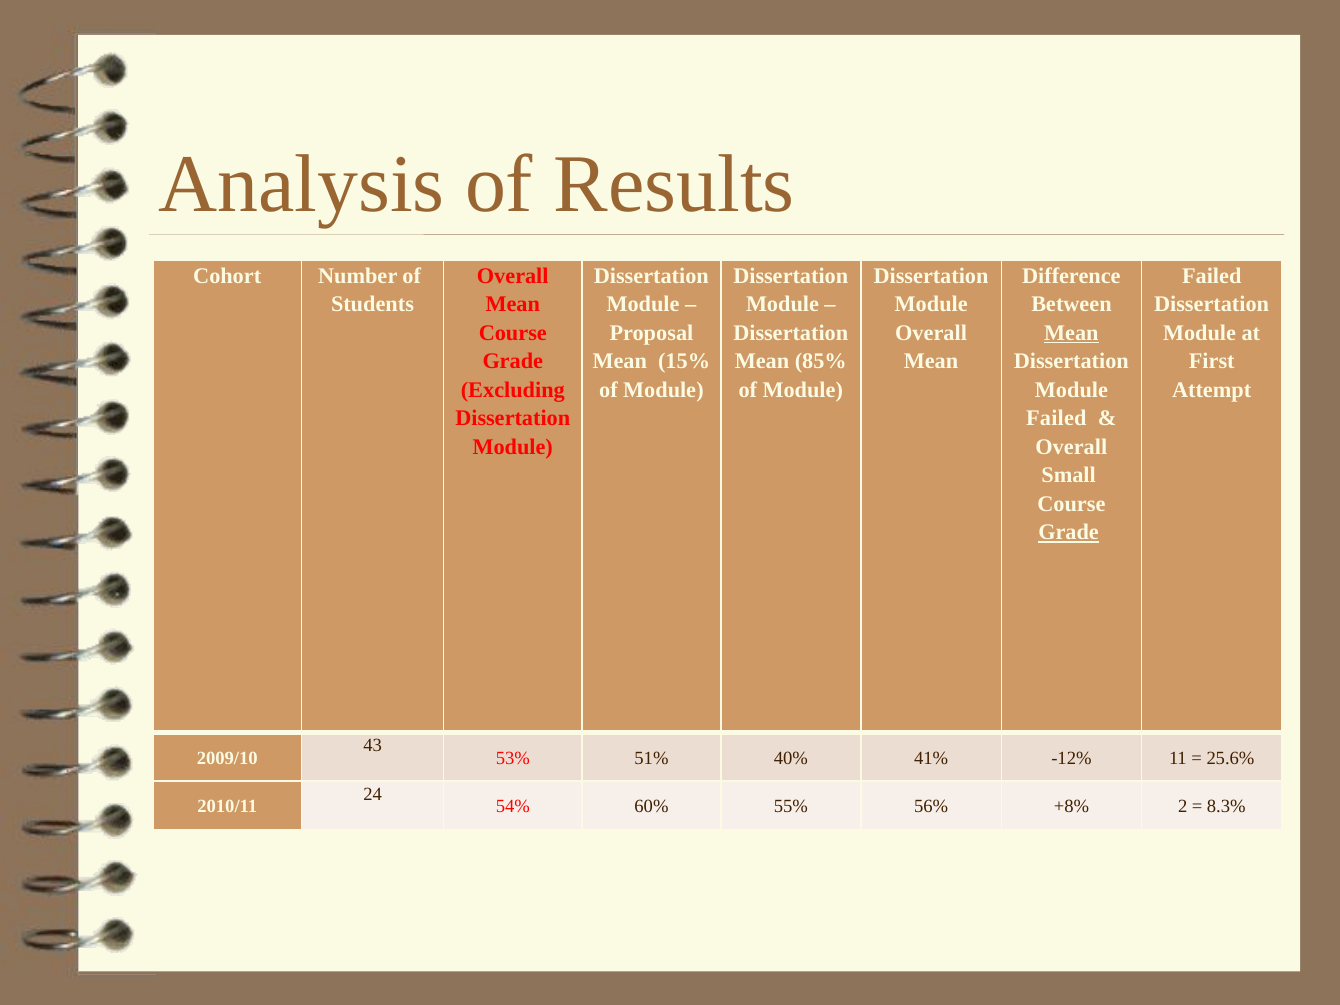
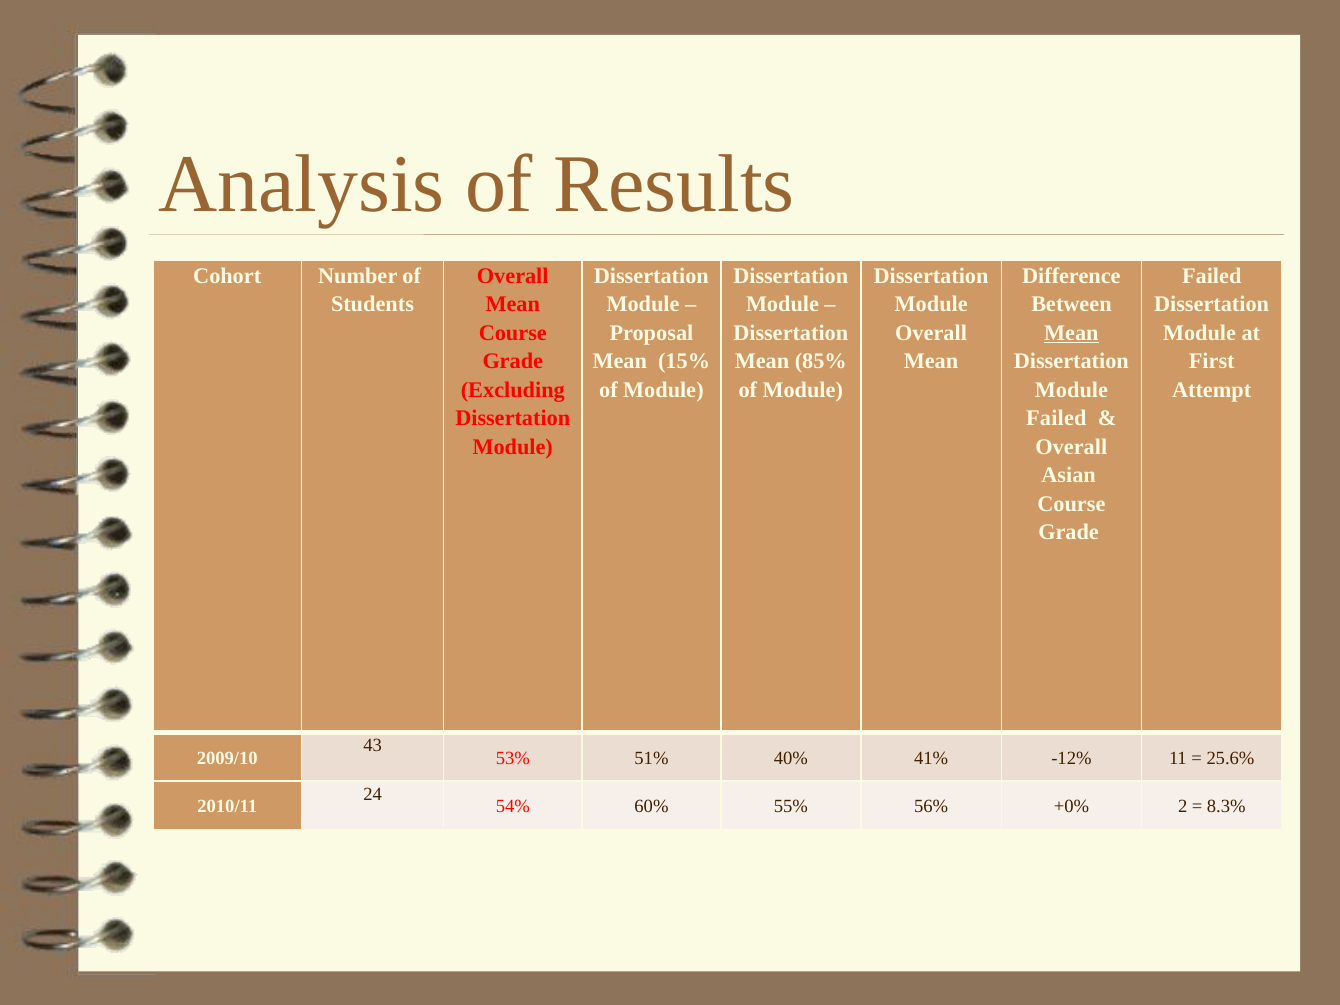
Small: Small -> Asian
Grade at (1069, 532) underline: present -> none
+8%: +8% -> +0%
